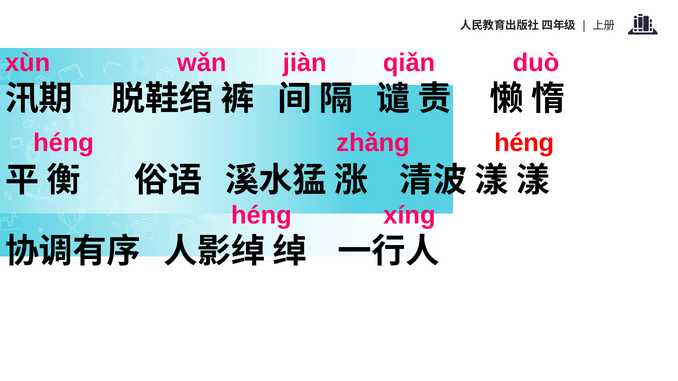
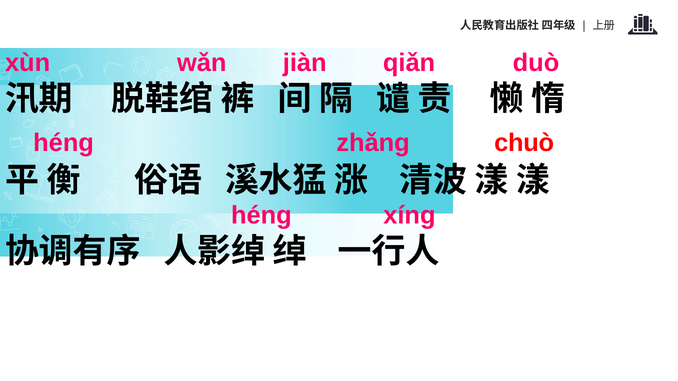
zhǎng héng: héng -> chuò
